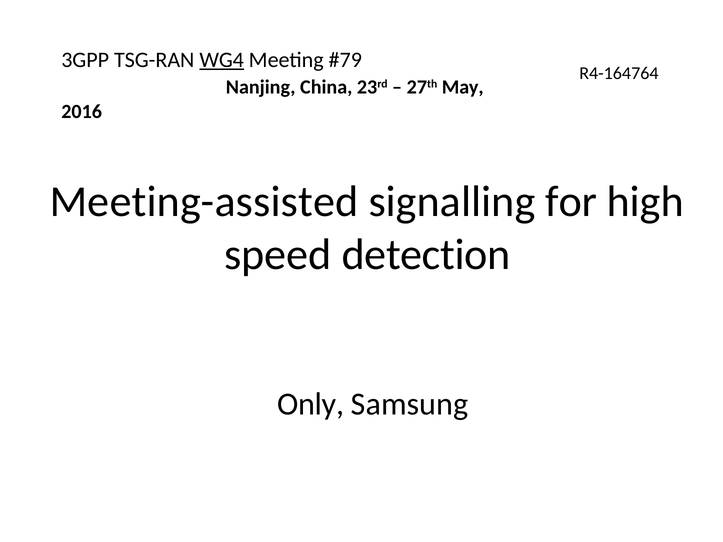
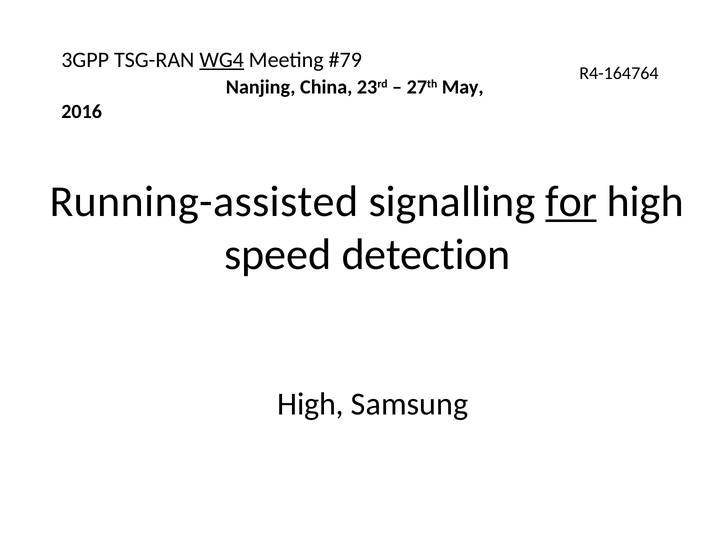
Meeting-assisted: Meeting-assisted -> Running-assisted
for underline: none -> present
Only at (311, 404): Only -> High
